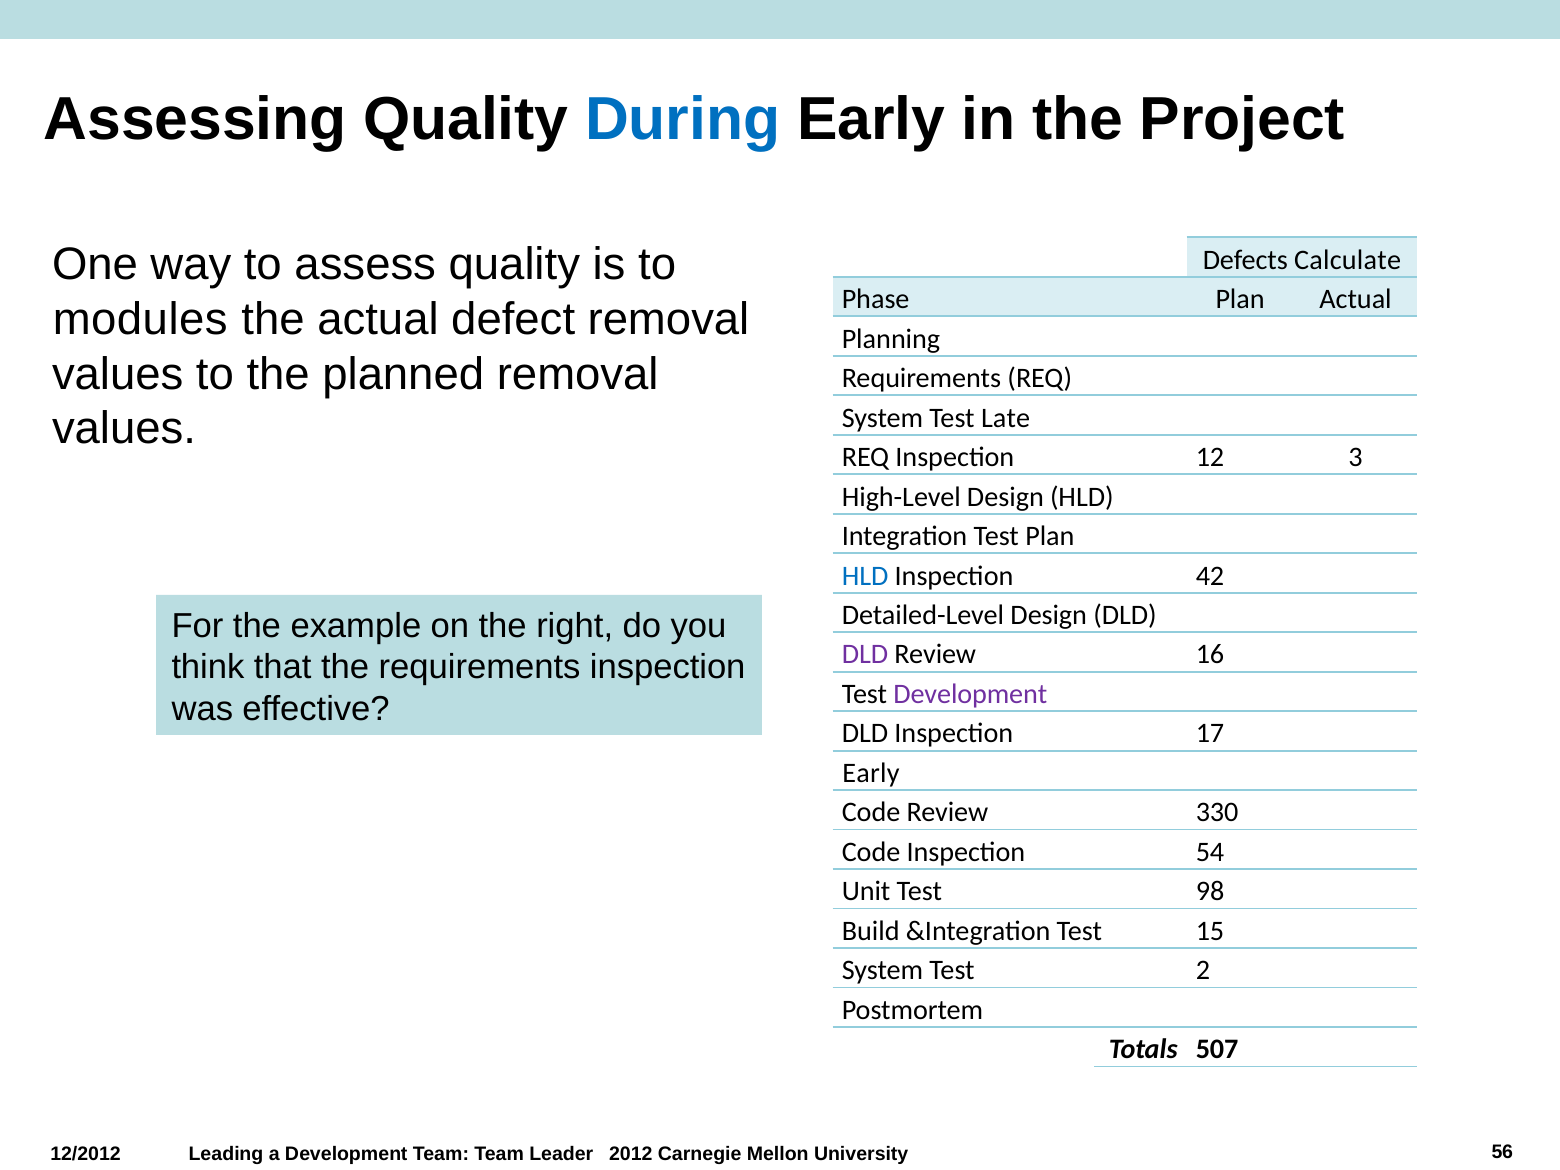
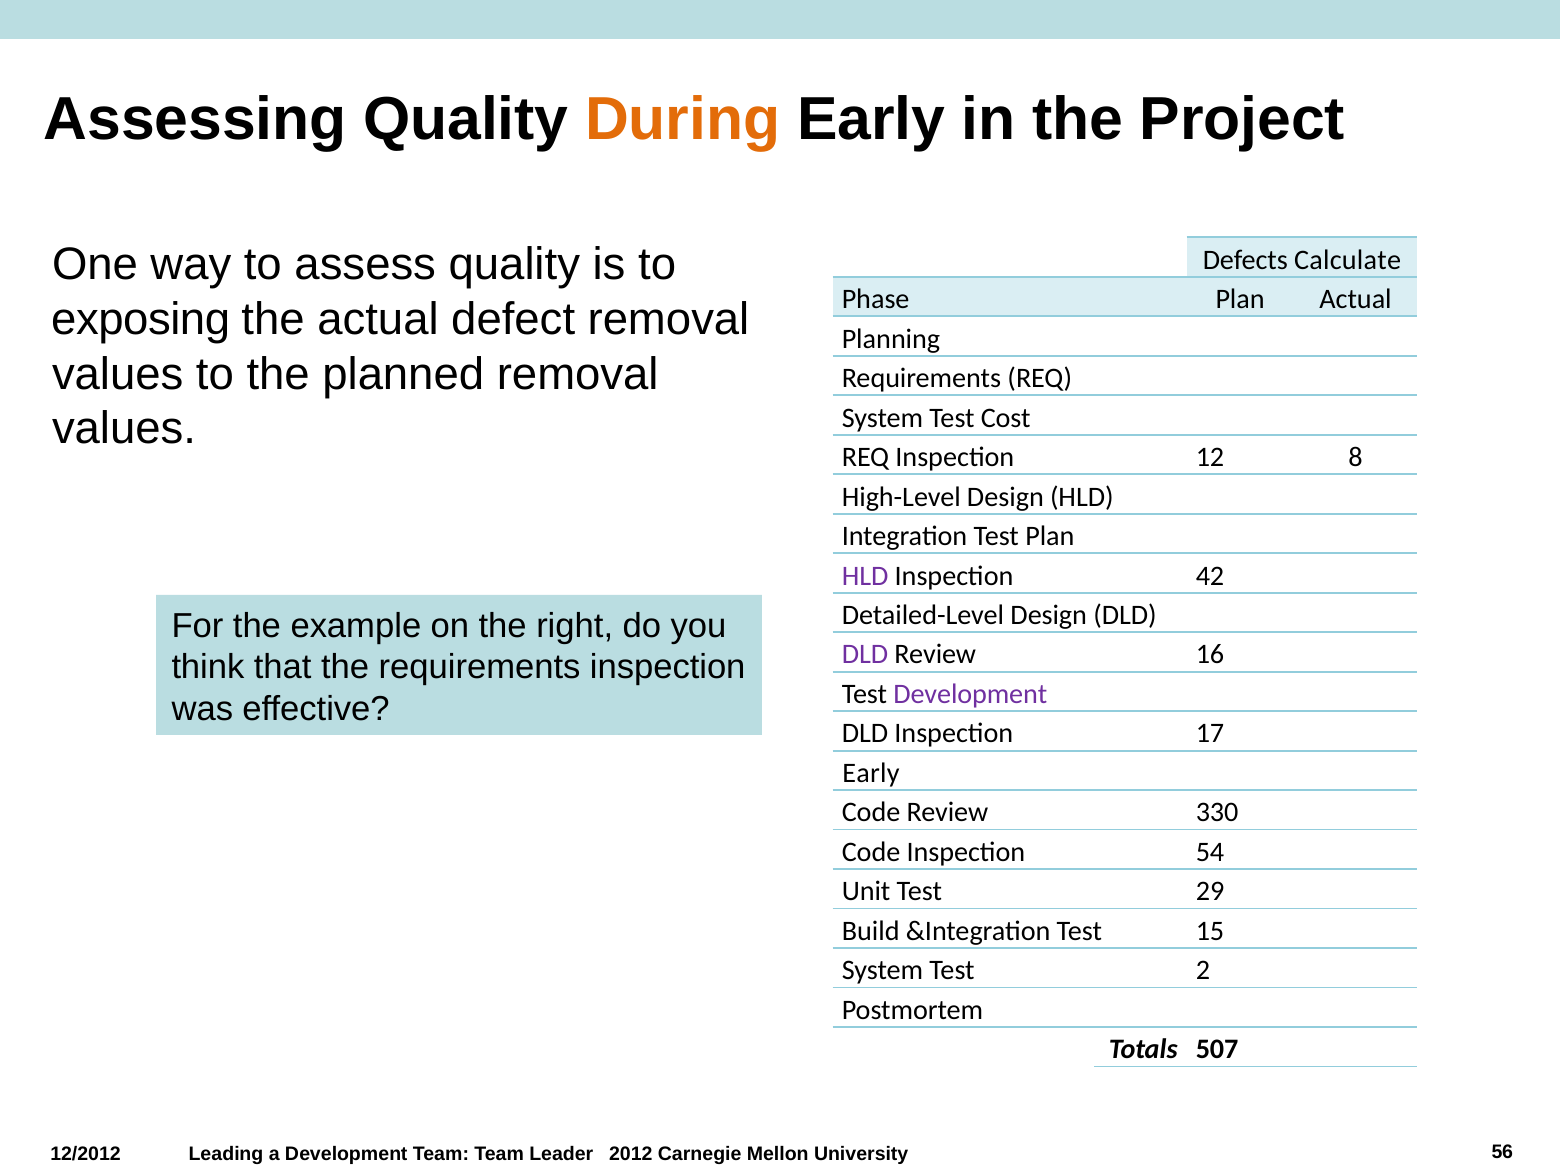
During colour: blue -> orange
modules: modules -> exposing
Late: Late -> Cost
3: 3 -> 8
HLD at (865, 576) colour: blue -> purple
98: 98 -> 29
